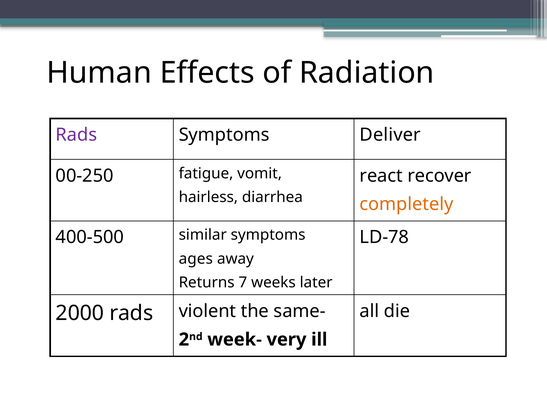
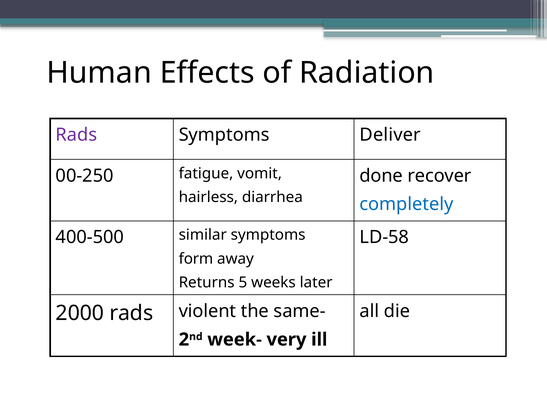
react: react -> done
completely colour: orange -> blue
LD-78: LD-78 -> LD-58
ages: ages -> form
7: 7 -> 5
